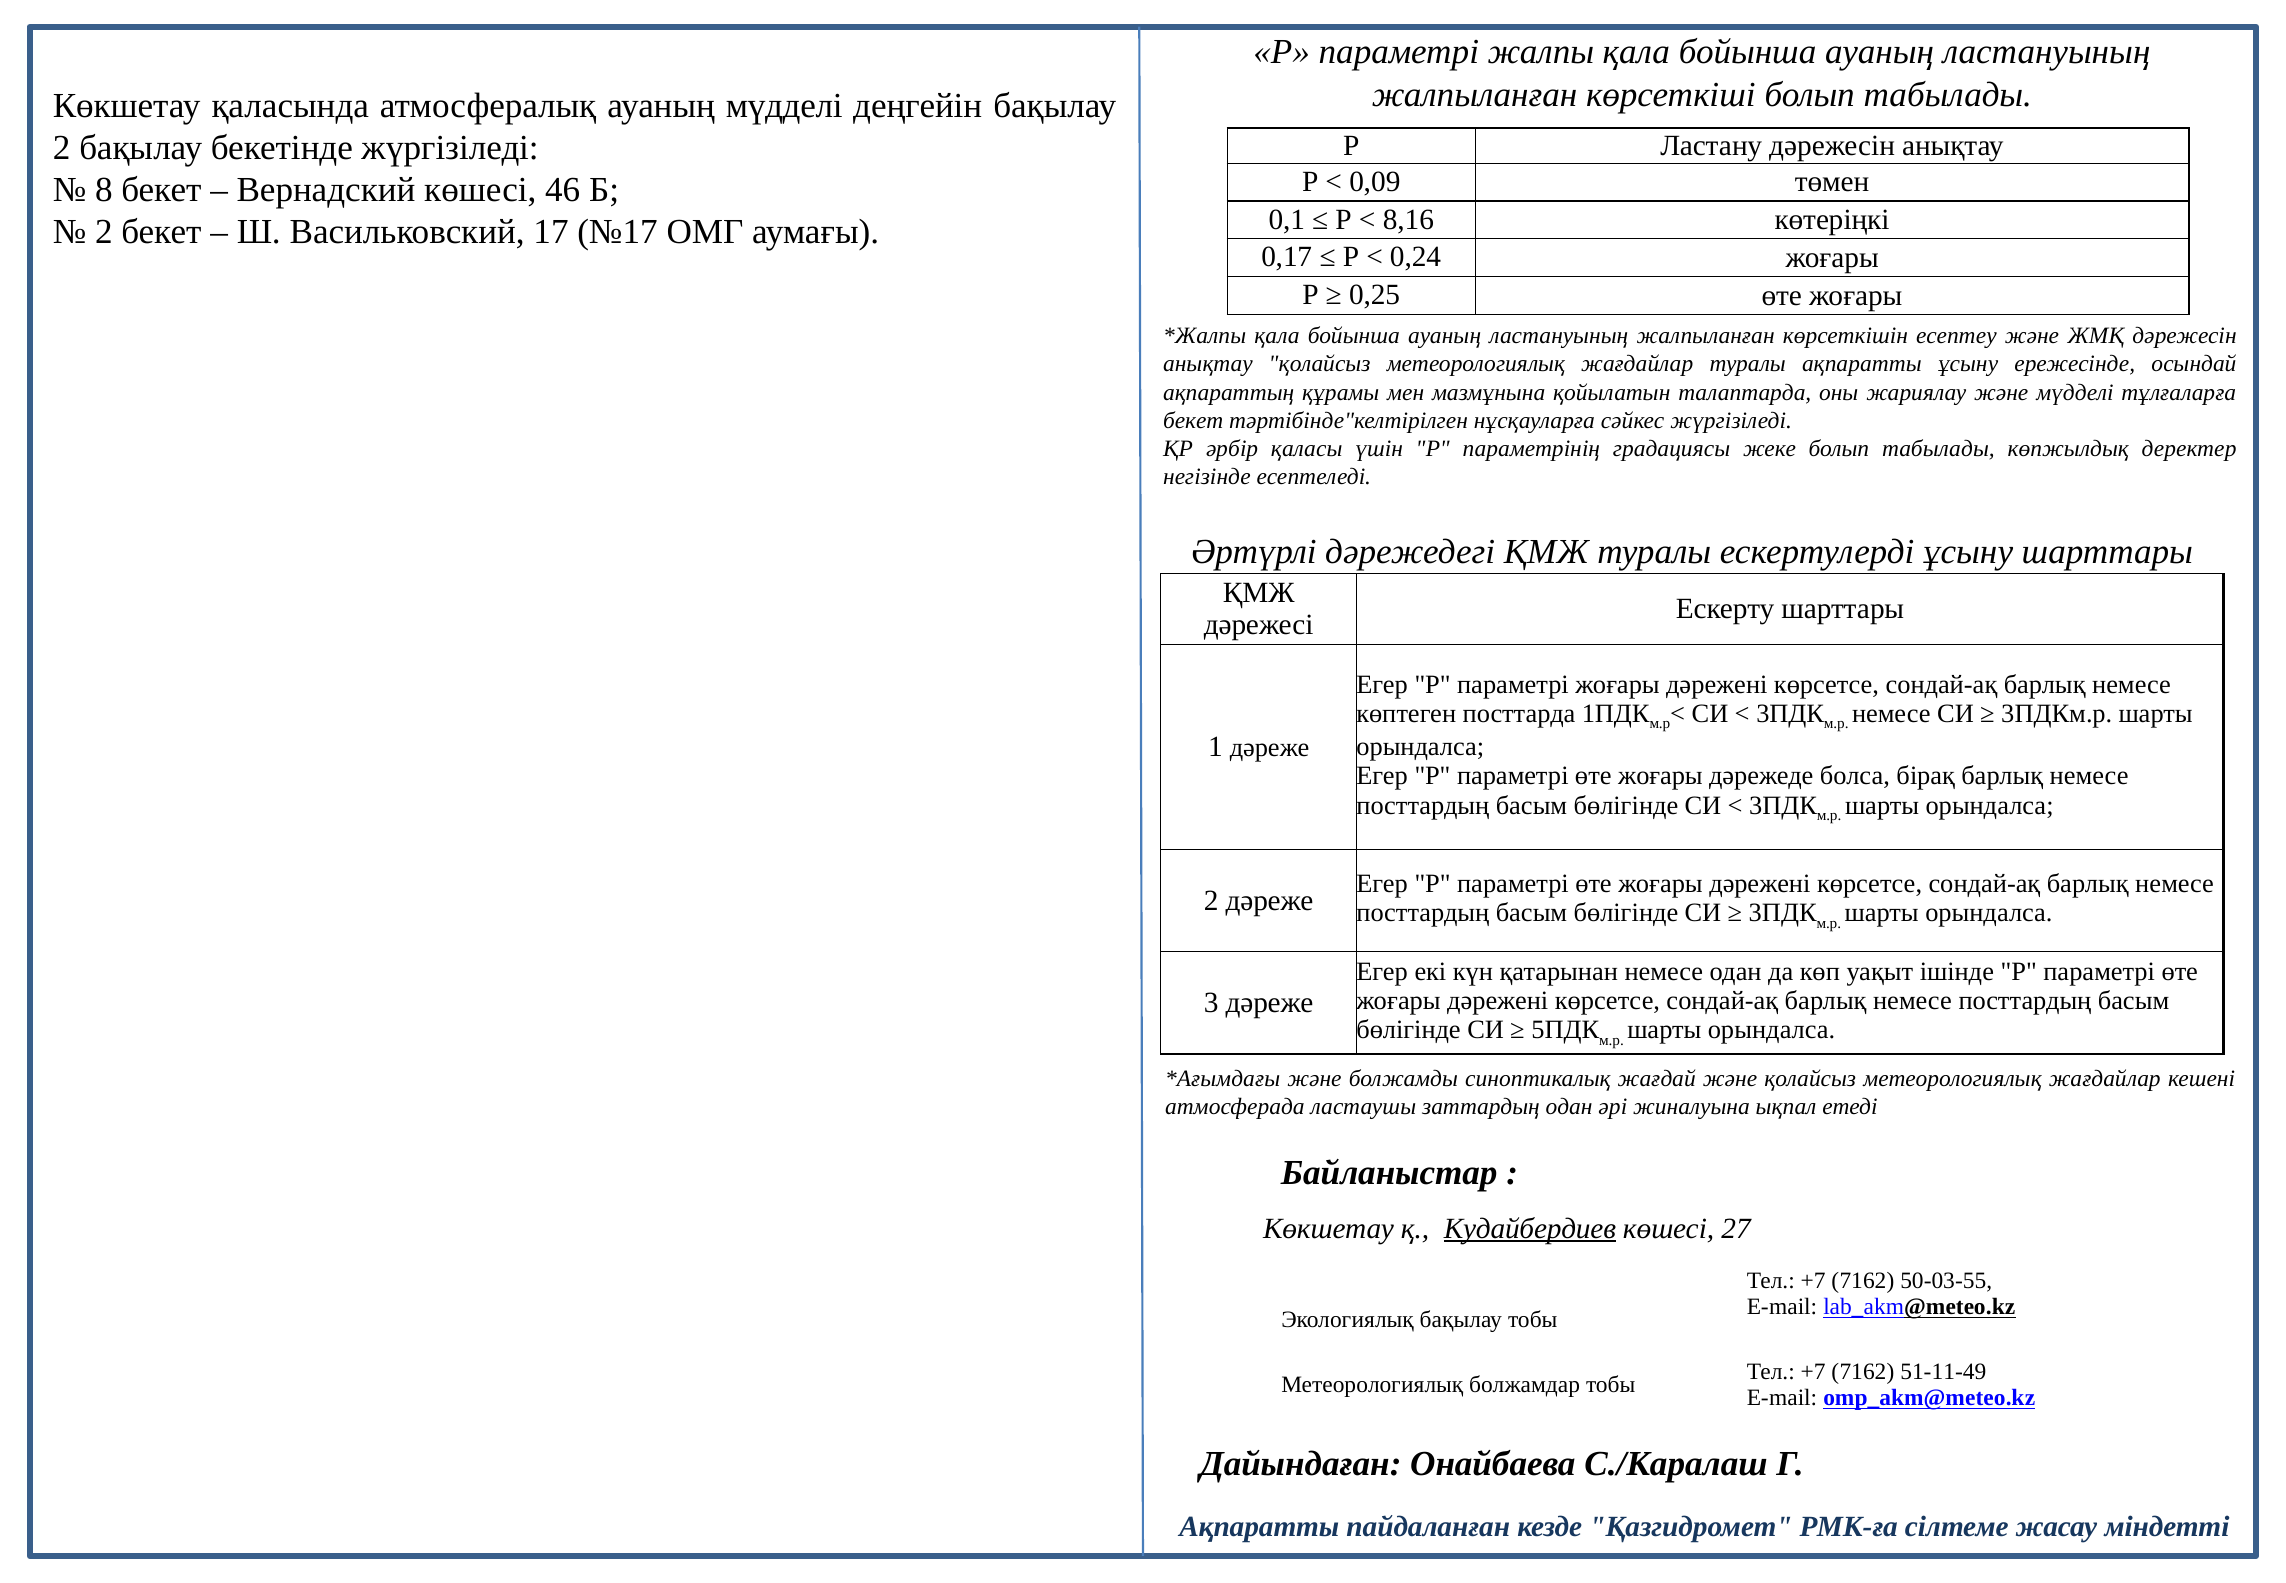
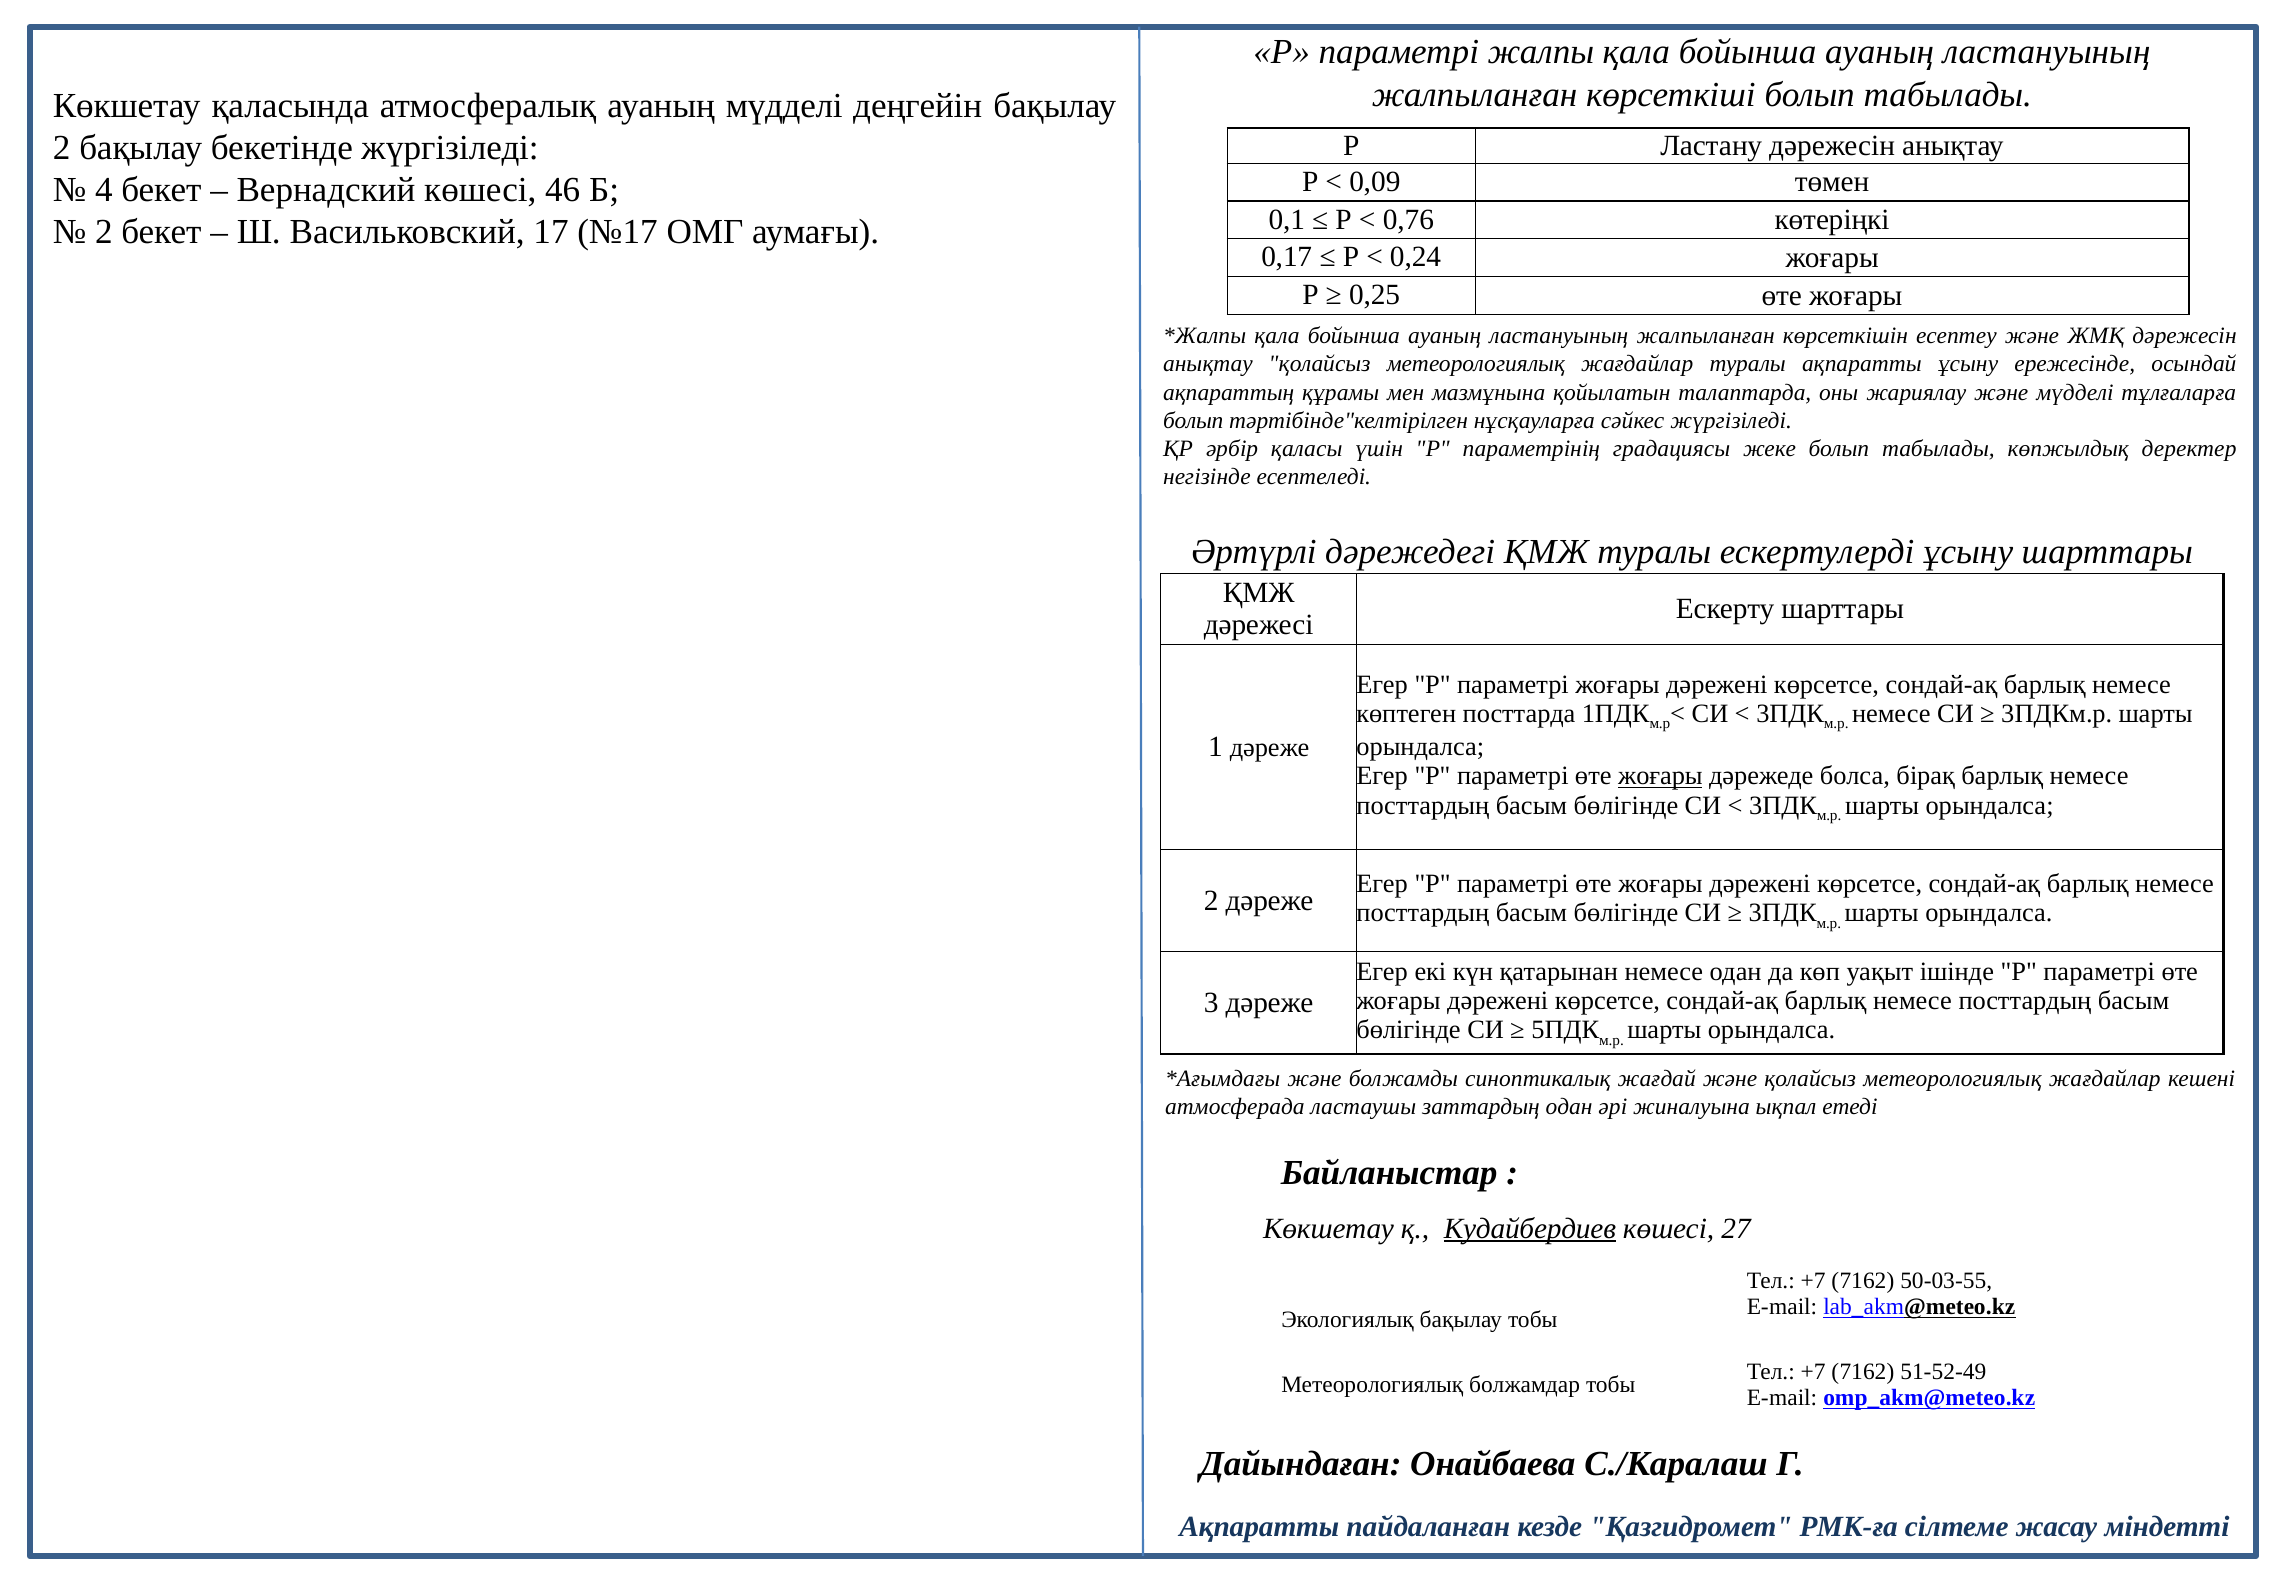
8: 8 -> 4
8,16: 8,16 -> 0,76
бекет at (1193, 420): бекет -> болып
жоғары at (1660, 776) underline: none -> present
51-11-49: 51-11-49 -> 51-52-49
